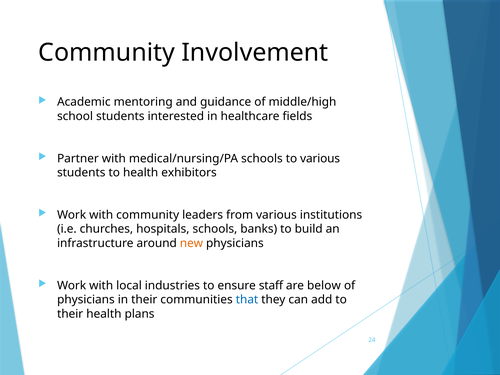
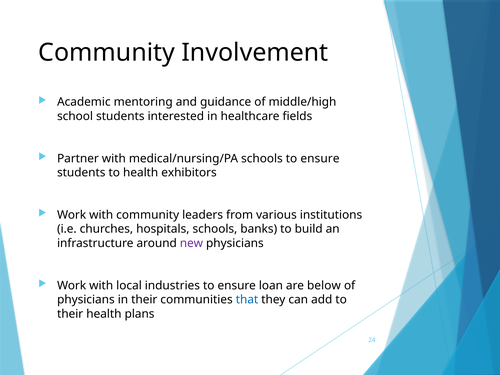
schools to various: various -> ensure
new colour: orange -> purple
staff: staff -> loan
